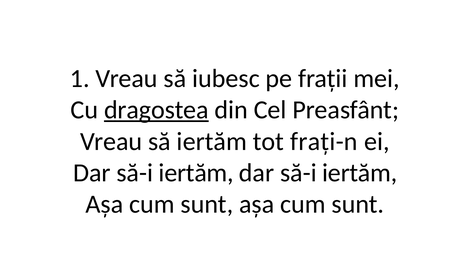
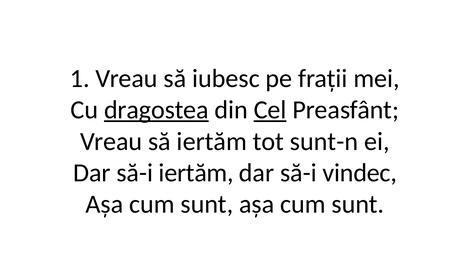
Cel underline: none -> present
frați-n: frați-n -> sunt-n
iertăm at (360, 172): iertăm -> vindec
